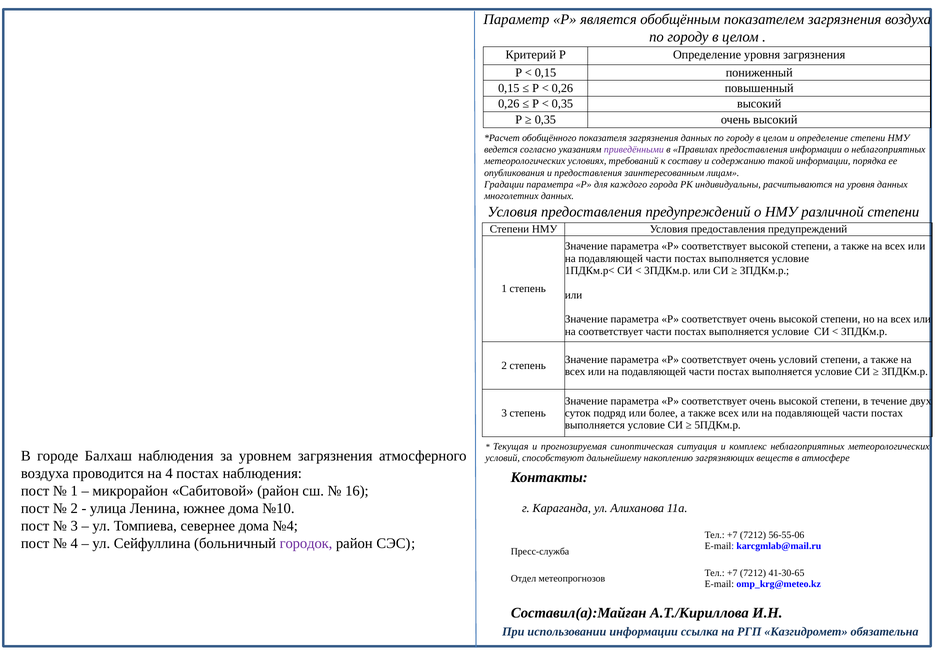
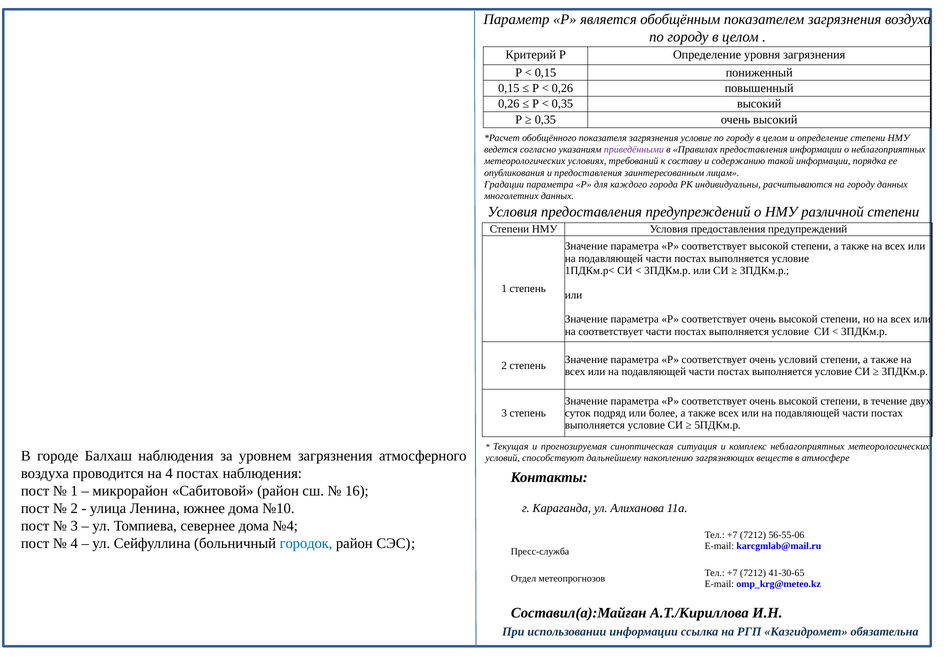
загрязнения данных: данных -> условие
на уровня: уровня -> городу
городок colour: purple -> blue
